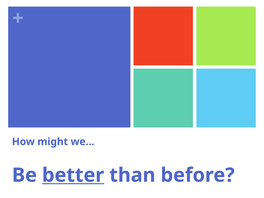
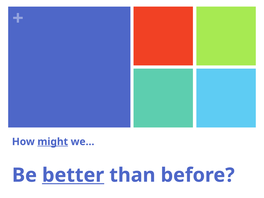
might underline: none -> present
